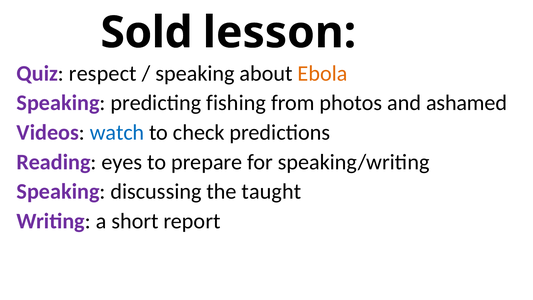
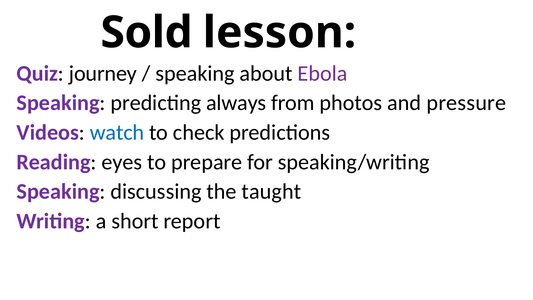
respect: respect -> journey
Ebola colour: orange -> purple
fishing: fishing -> always
ashamed: ashamed -> pressure
